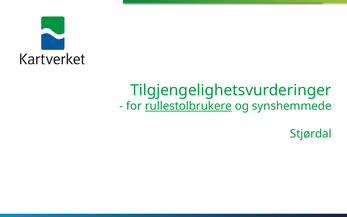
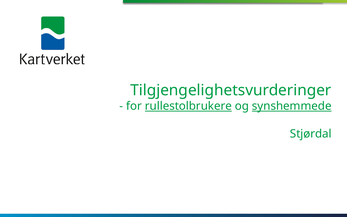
synshemmede underline: none -> present
